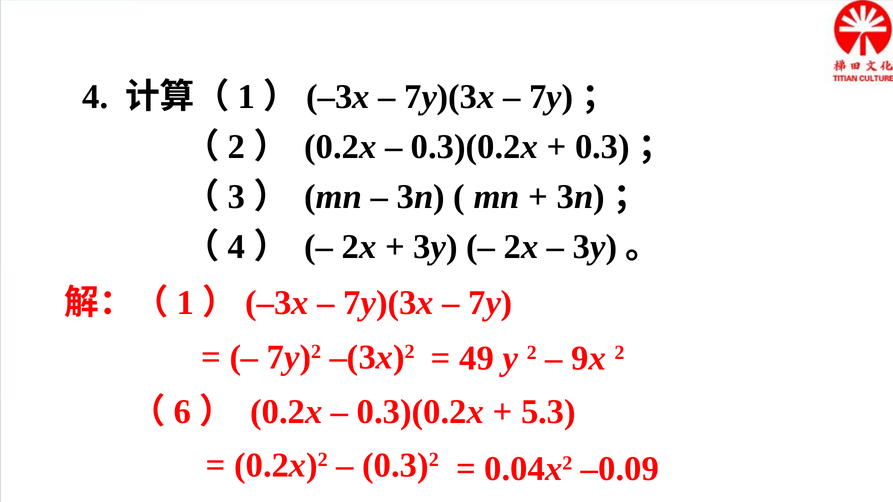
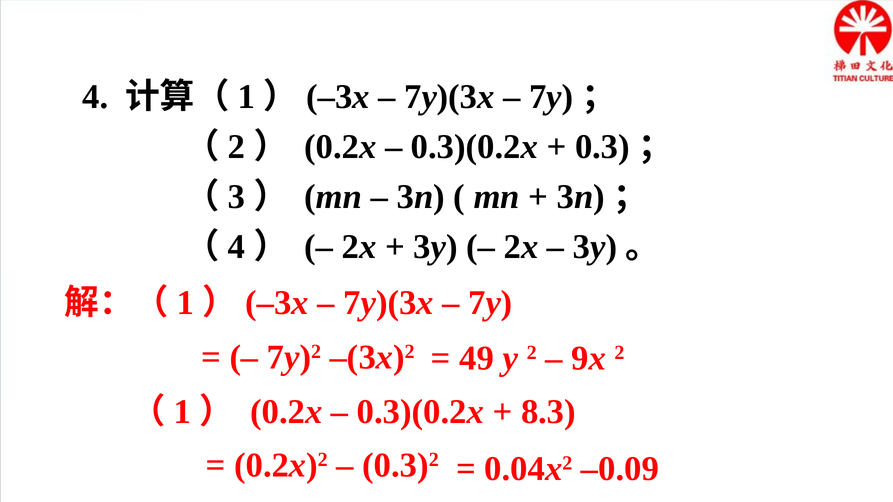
6 at (183, 412): 6 -> 1
5.3: 5.3 -> 8.3
